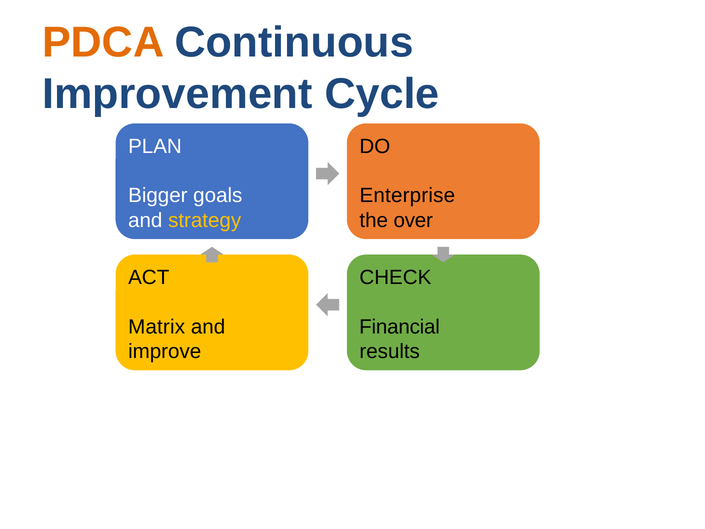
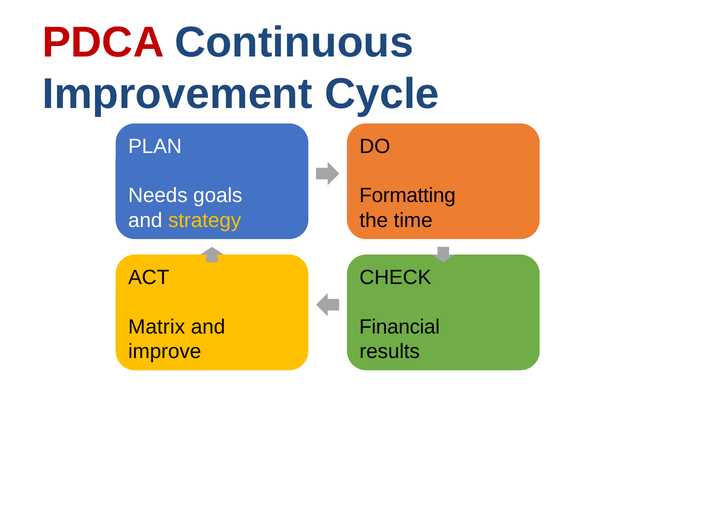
PDCA colour: orange -> red
Bigger: Bigger -> Needs
Enterprise: Enterprise -> Formatting
over: over -> time
